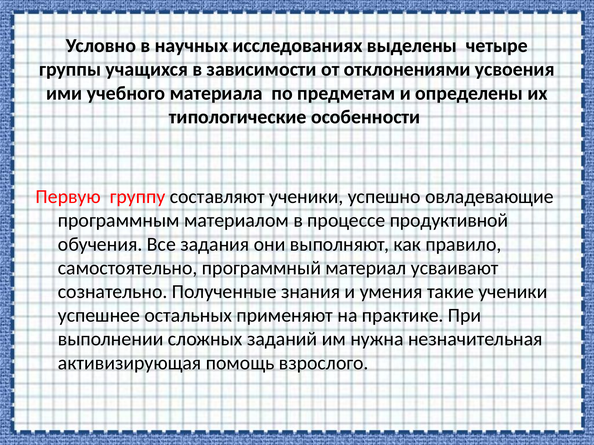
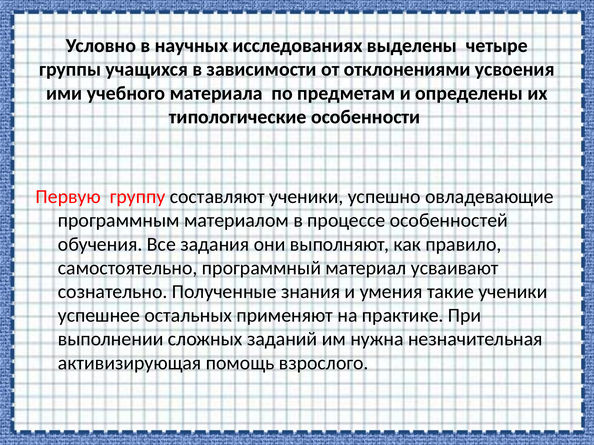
продуктивной: продуктивной -> особенностей
